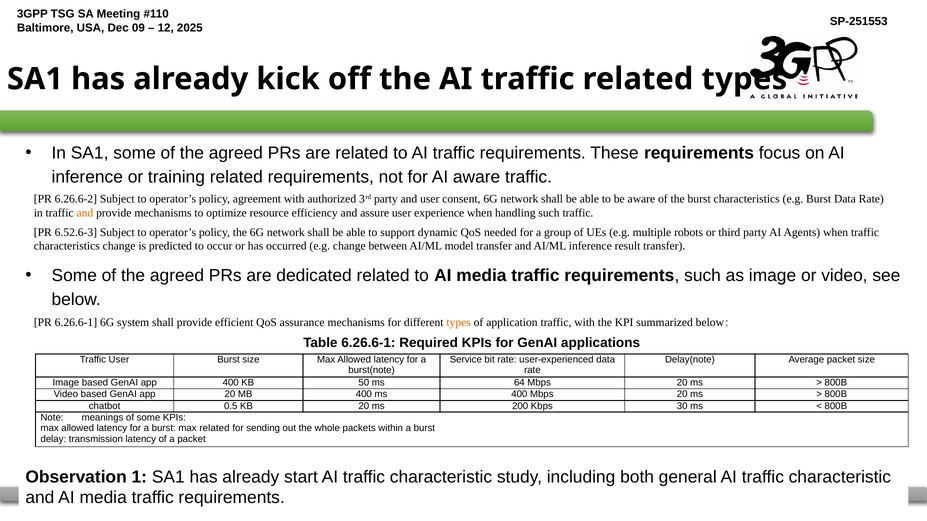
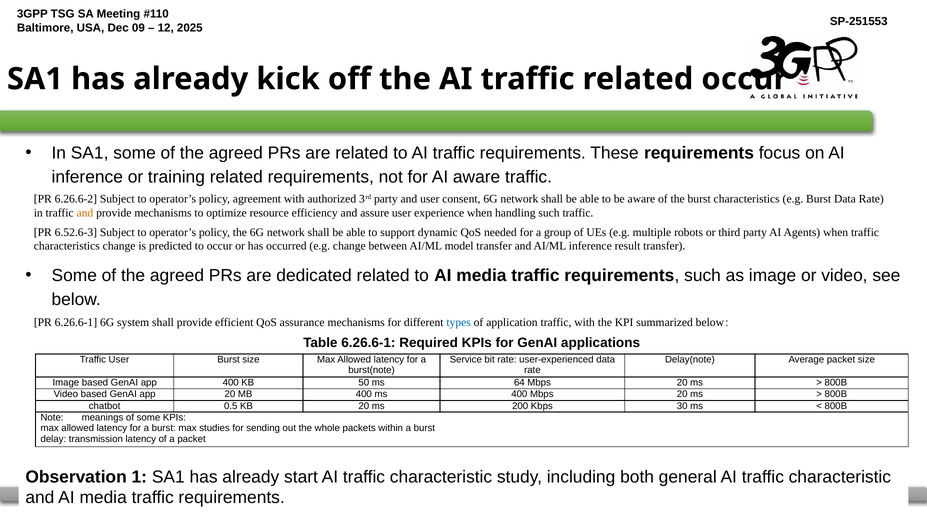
related types: types -> occur
types at (459, 323) colour: orange -> blue
max related: related -> studies
